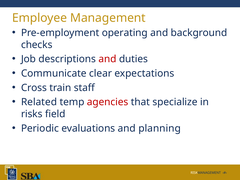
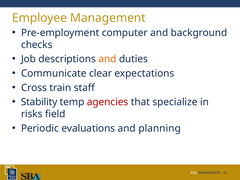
operating: operating -> computer
and at (107, 59) colour: red -> orange
Related: Related -> Stability
